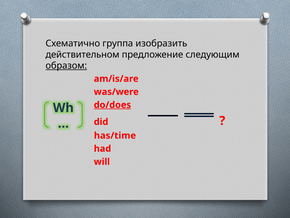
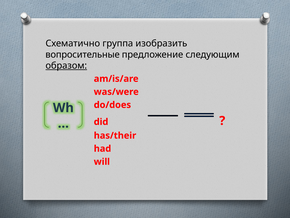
действительном: действительном -> вопросительные
do/does underline: present -> none
has/time: has/time -> has/their
